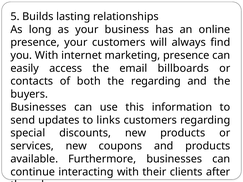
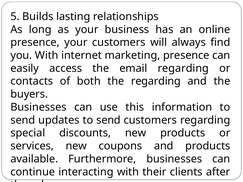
email billboards: billboards -> regarding
updates to links: links -> send
